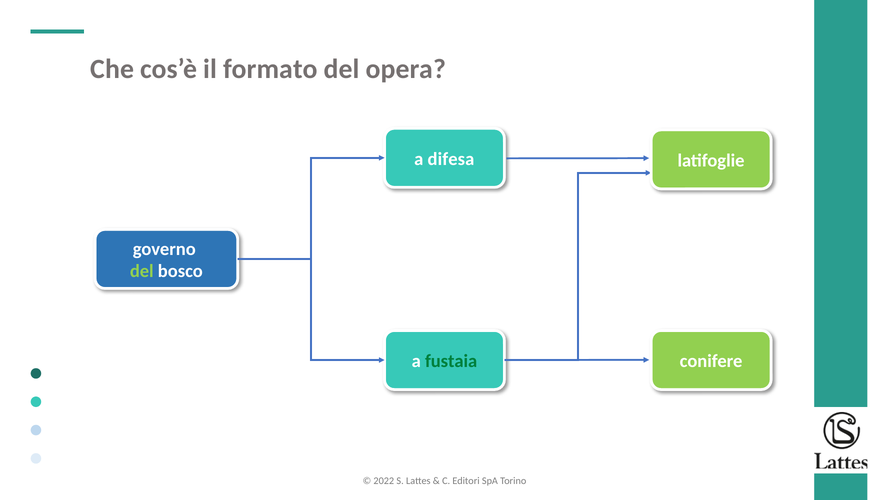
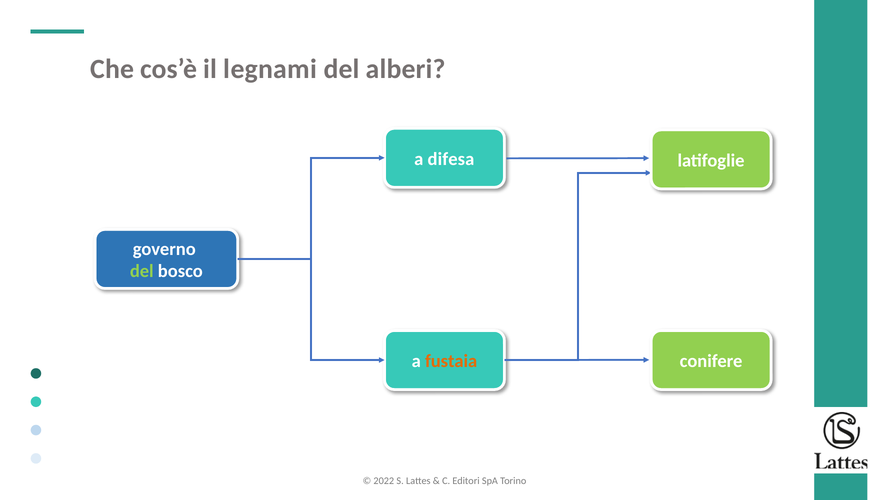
formato: formato -> legnami
opera: opera -> alberi
fustaia colour: green -> orange
